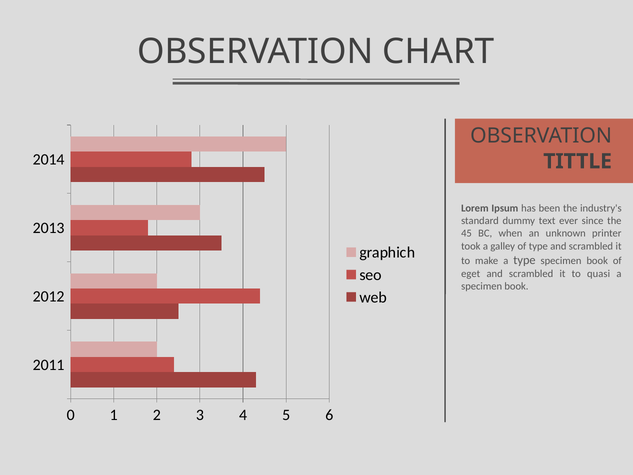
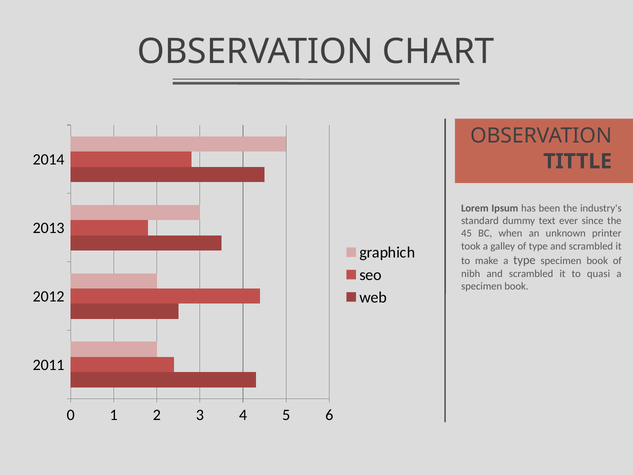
eget: eget -> nibh
